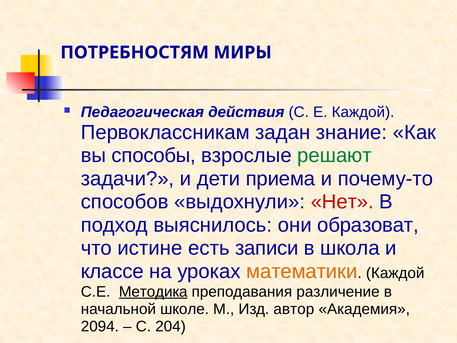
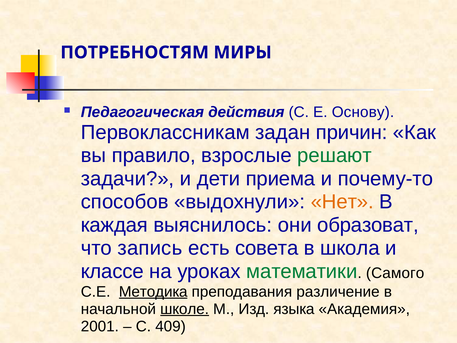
Е Каждой: Каждой -> Основу
знание: знание -> причин
способы: способы -> правило
Нет colour: red -> orange
подход: подход -> каждая
истине: истине -> запись
записи: записи -> совета
математики colour: orange -> green
Каждой at (395, 273): Каждой -> Самого
школе underline: none -> present
автор: автор -> языка
2094: 2094 -> 2001
204: 204 -> 409
